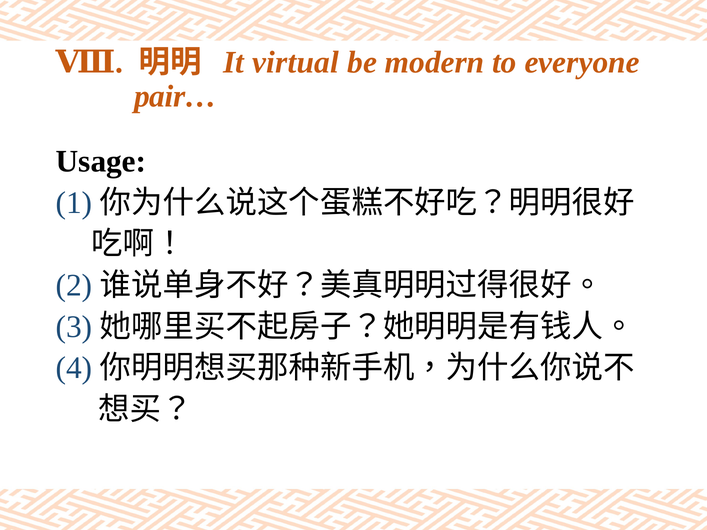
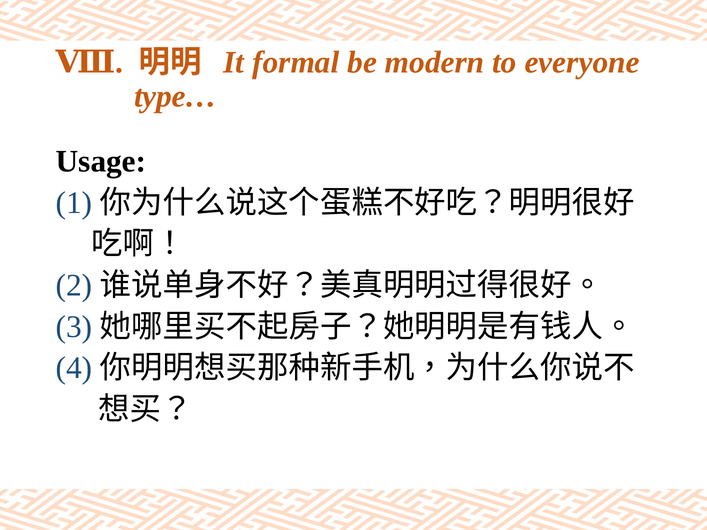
virtual: virtual -> formal
pair…: pair… -> type…
